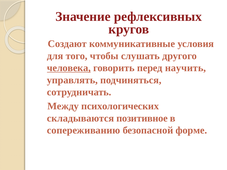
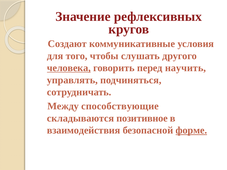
психологических: психологических -> способствующие
сопереживанию: сопереживанию -> взаимодействия
форме underline: none -> present
